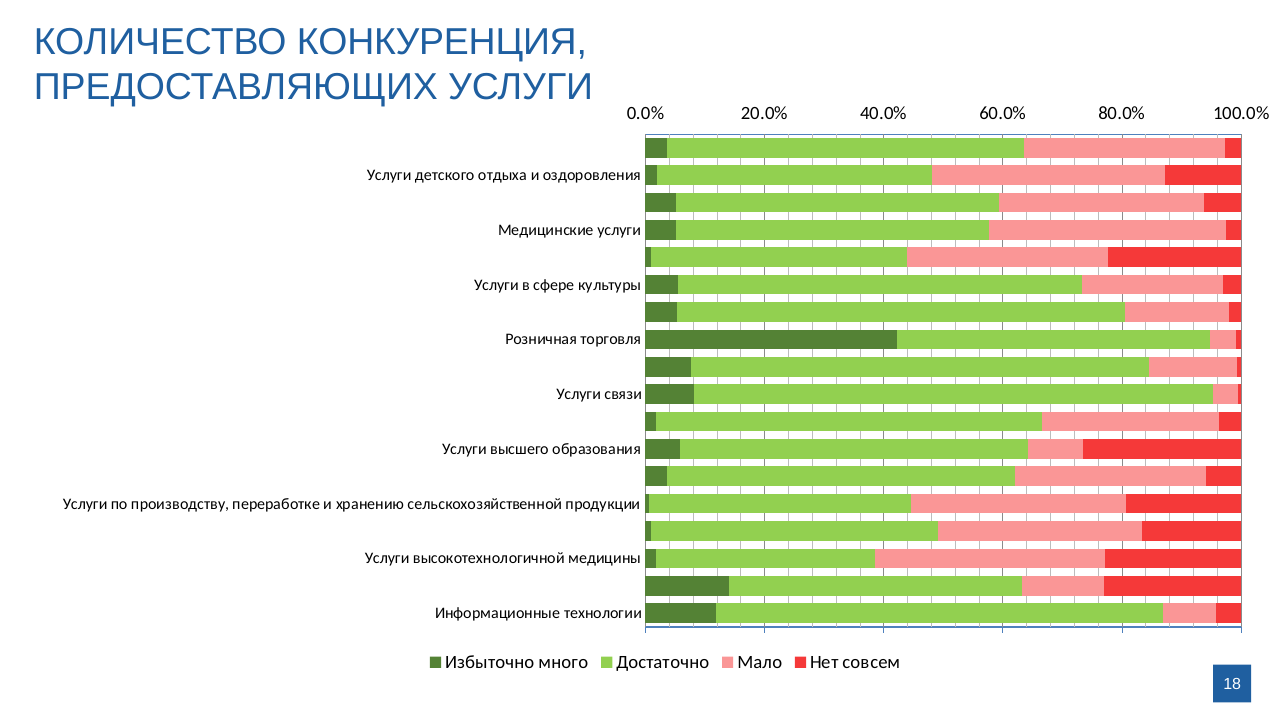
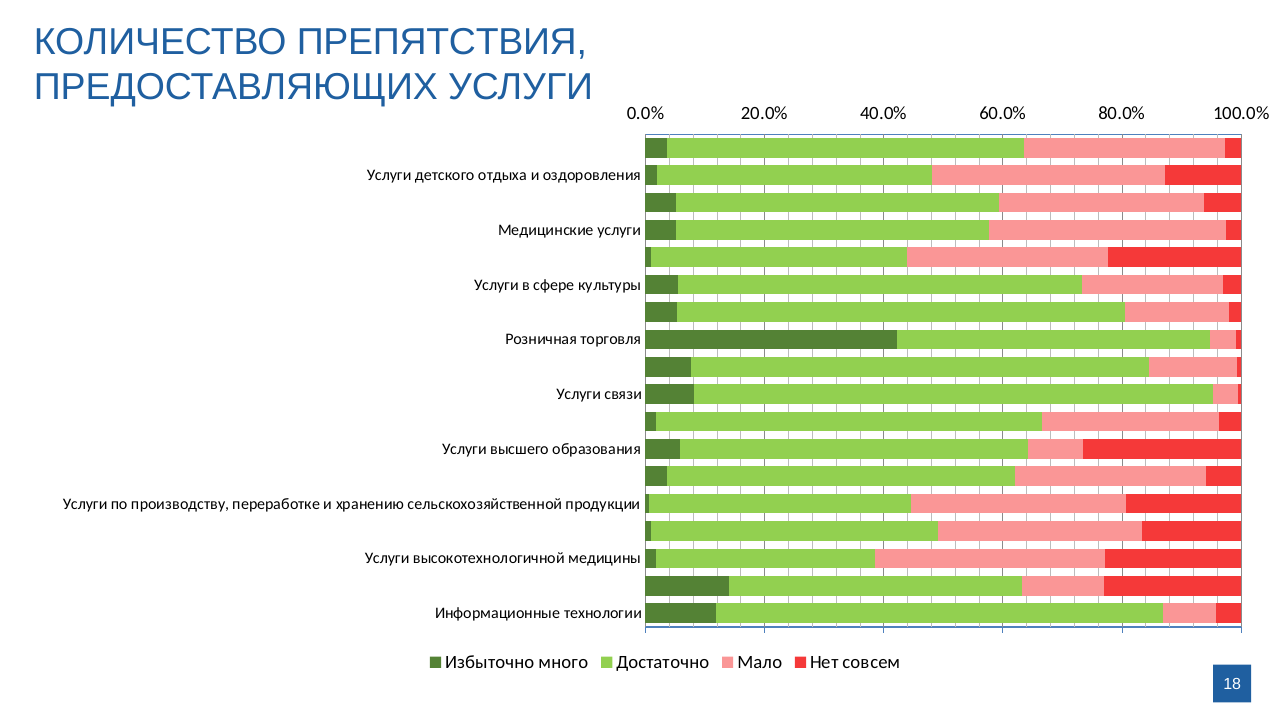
КОНКУРЕНЦИЯ: КОНКУРЕНЦИЯ -> ПРЕПЯТСТВИЯ
